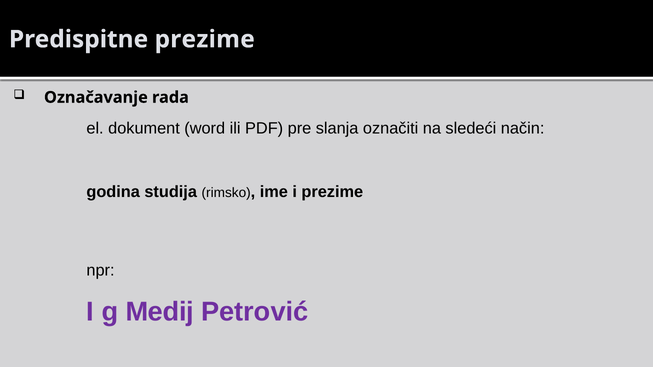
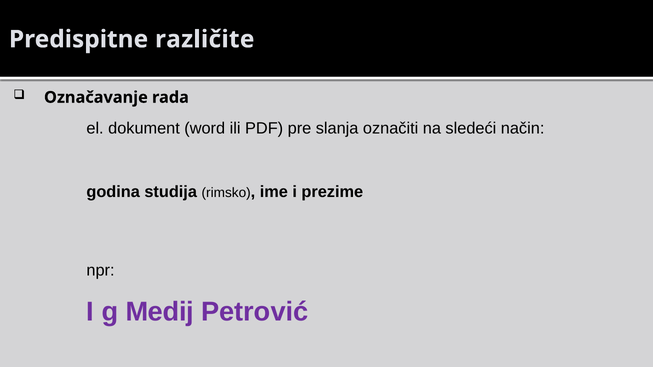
Predispitne prezime: prezime -> različite
